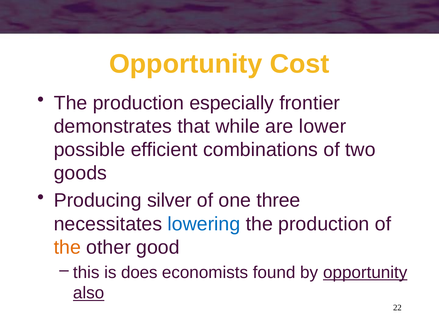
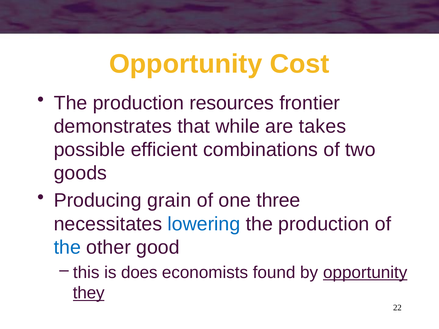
especially: especially -> resources
lower: lower -> takes
silver: silver -> grain
the at (67, 247) colour: orange -> blue
also: also -> they
